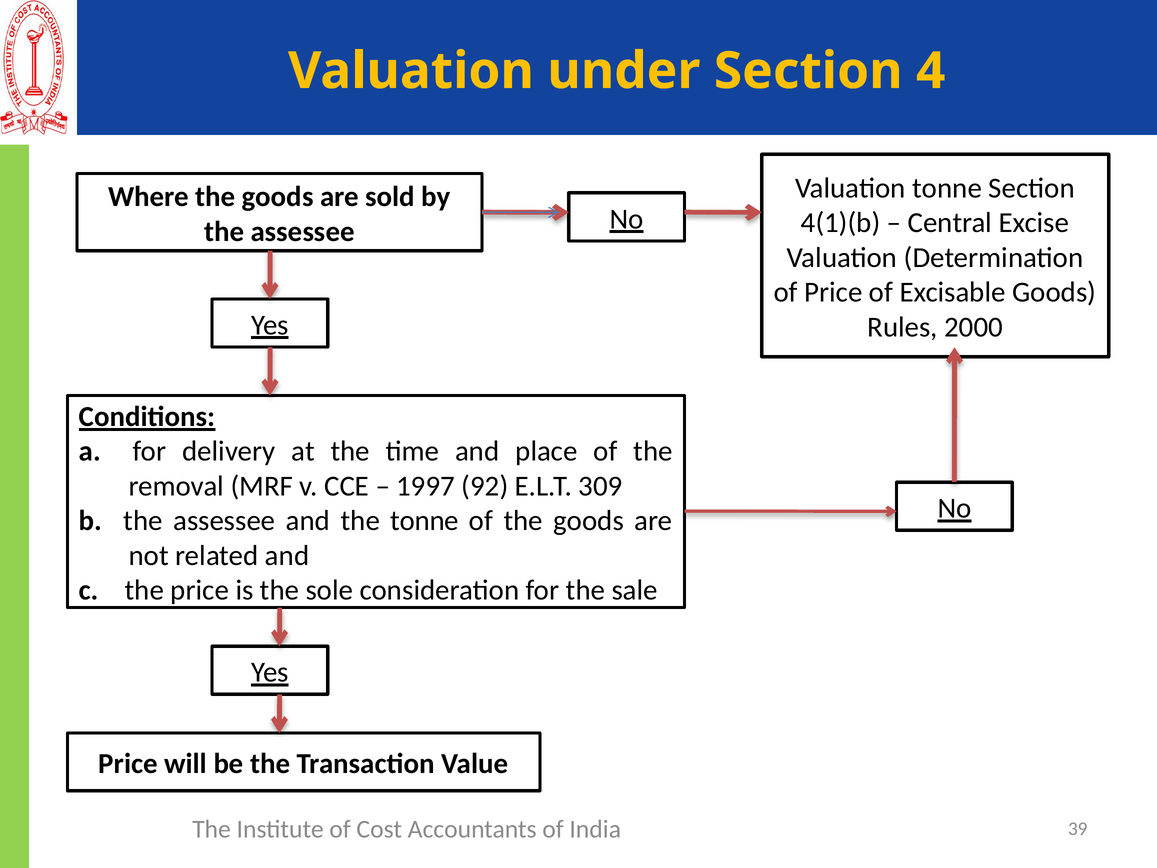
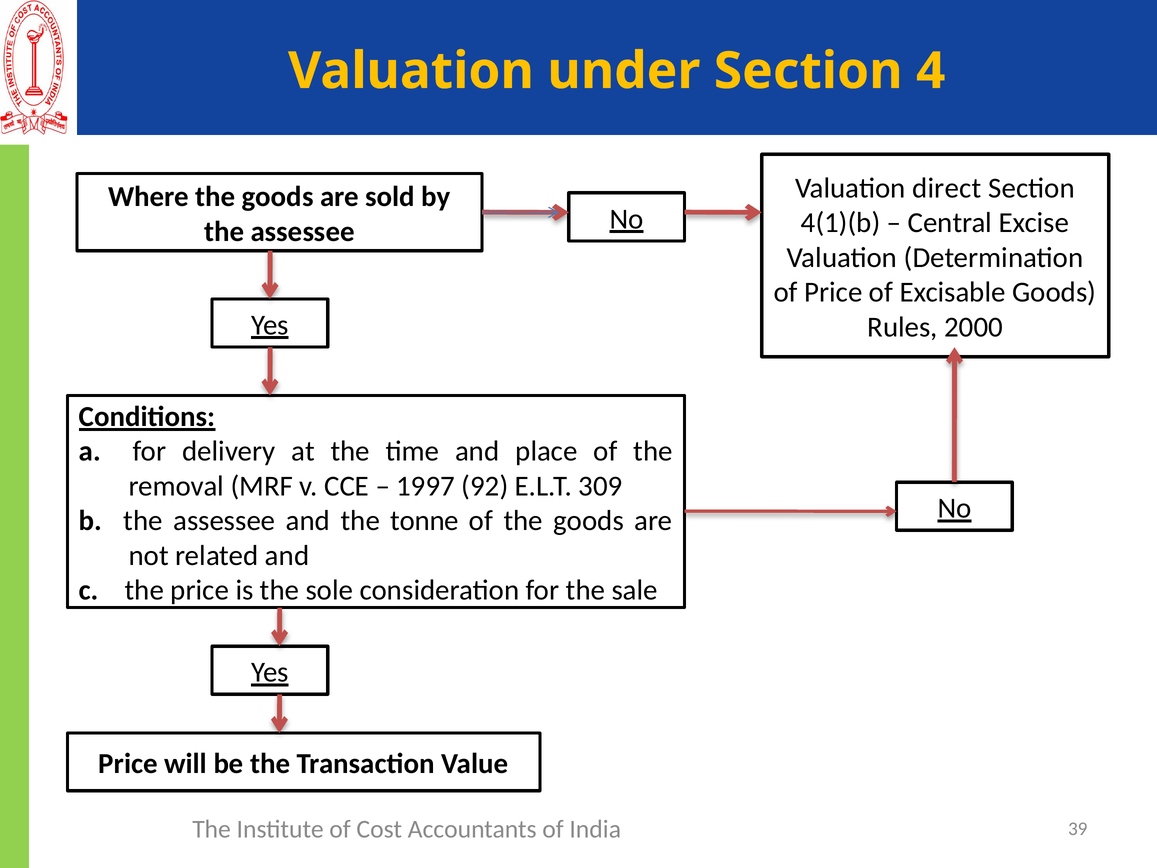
Valuation tonne: tonne -> direct
